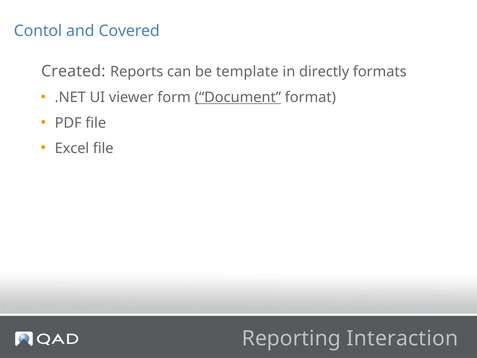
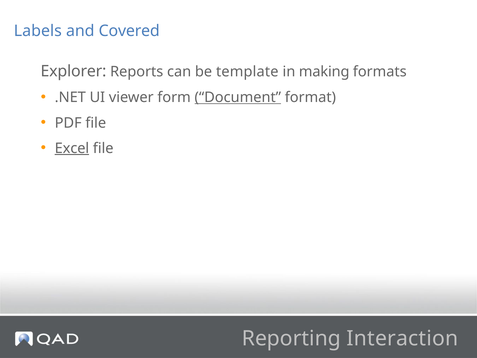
Contol: Contol -> Labels
Created: Created -> Explorer
directly: directly -> making
Excel underline: none -> present
